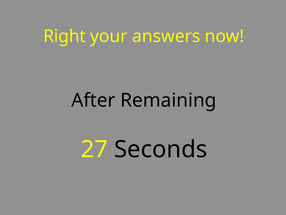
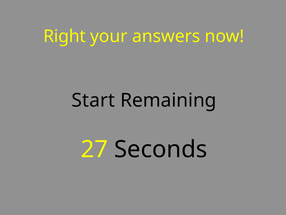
After: After -> Start
